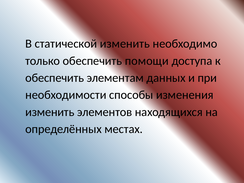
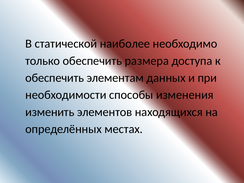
статической изменить: изменить -> наиболее
помощи: помощи -> размера
